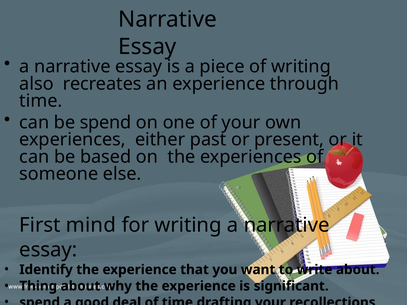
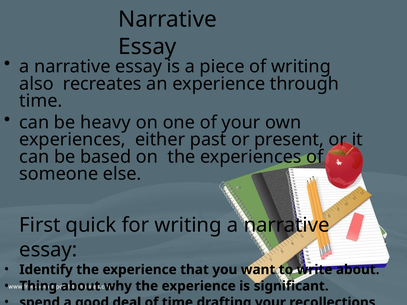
be spend: spend -> heavy
mind: mind -> quick
